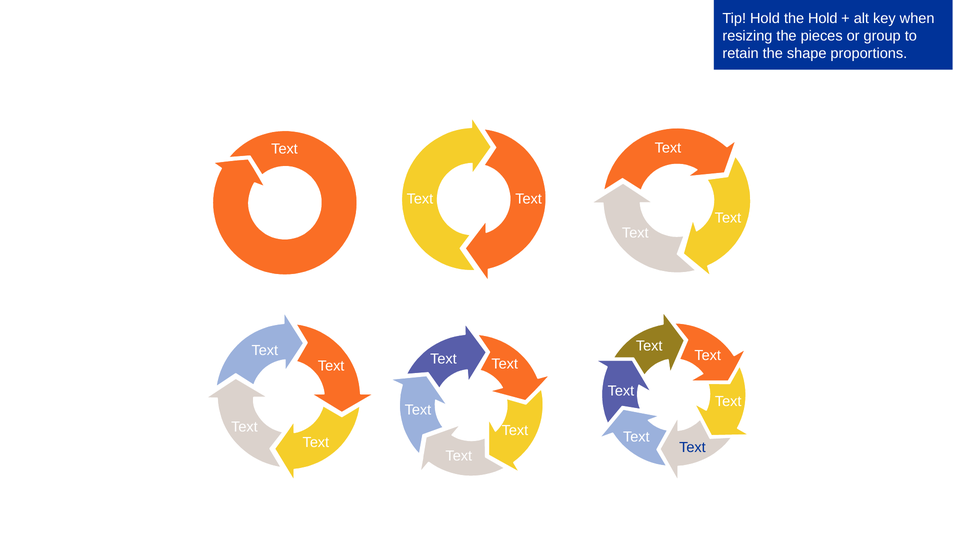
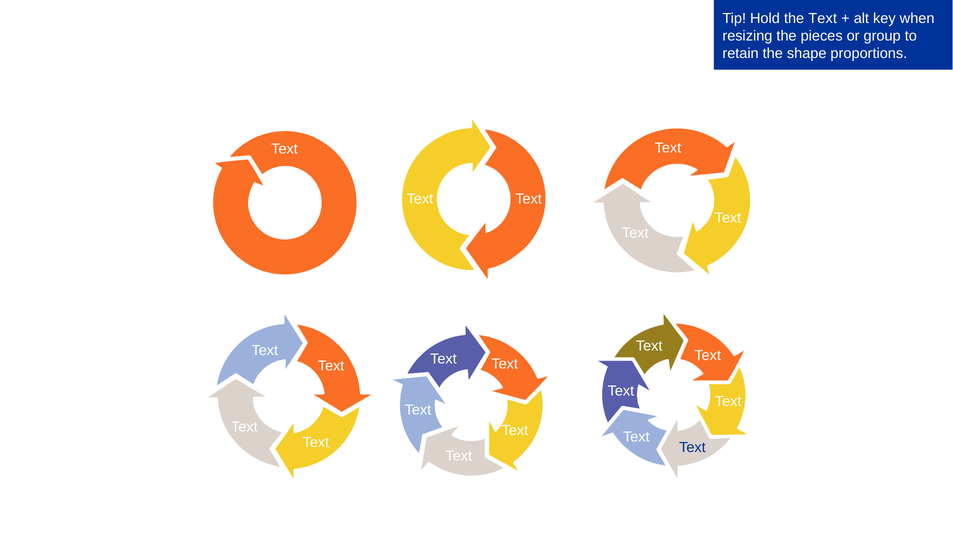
the Hold: Hold -> Text
